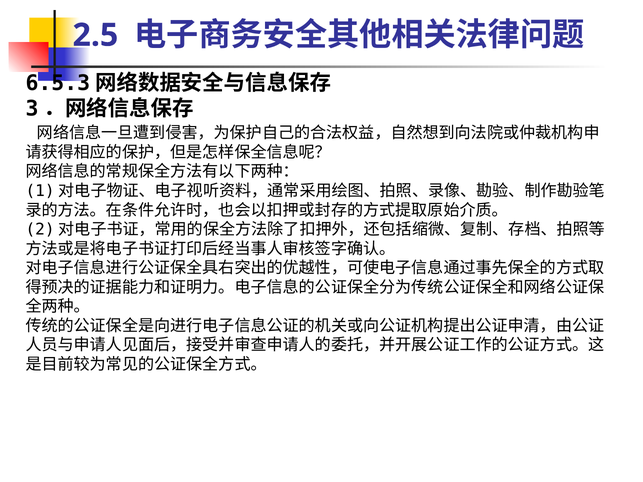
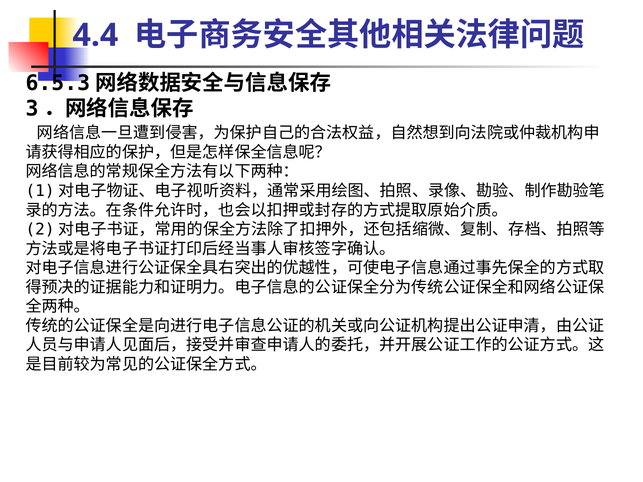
2.5: 2.5 -> 4.4
